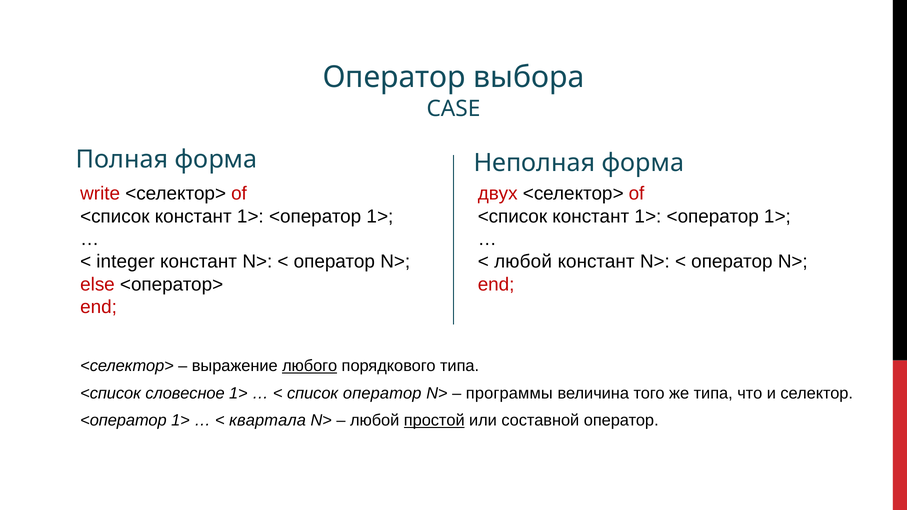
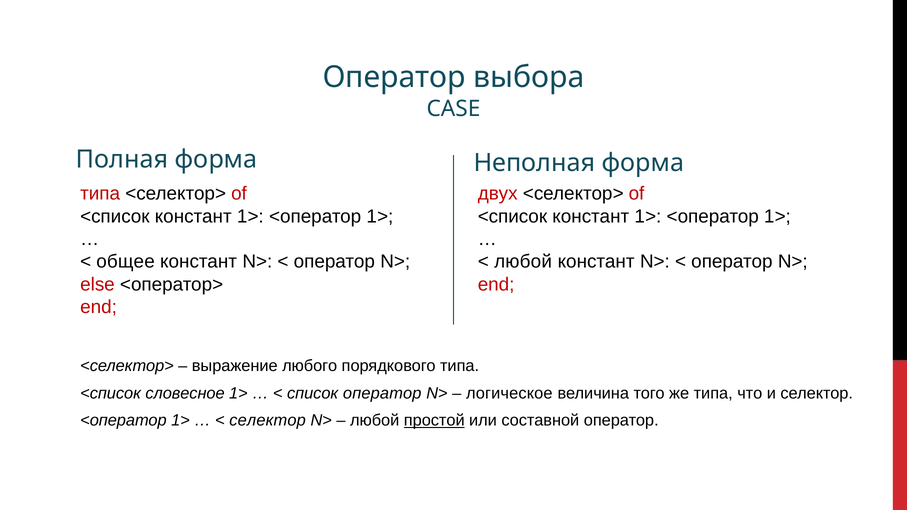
write at (100, 194): write -> типа
integer: integer -> общее
любого underline: present -> none
программы: программы -> логическое
квартала at (268, 421): квартала -> селектор
